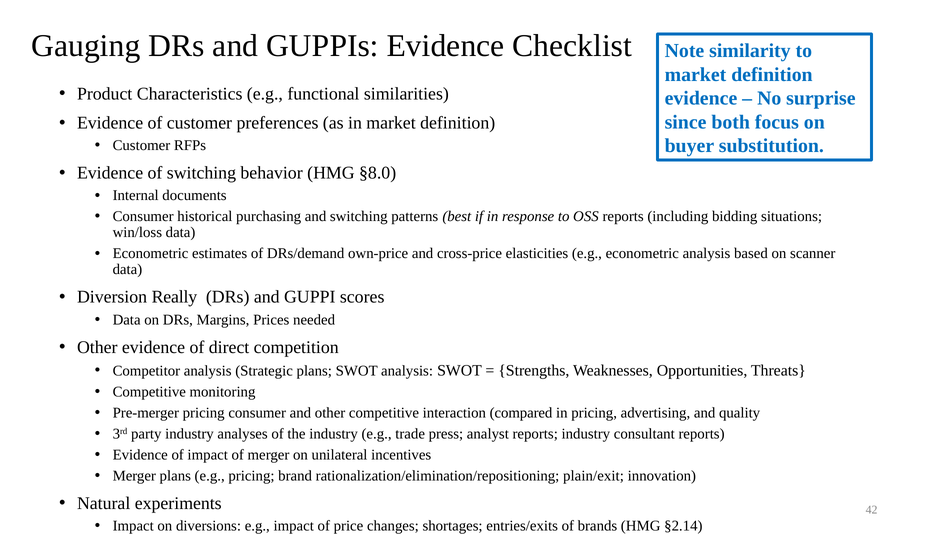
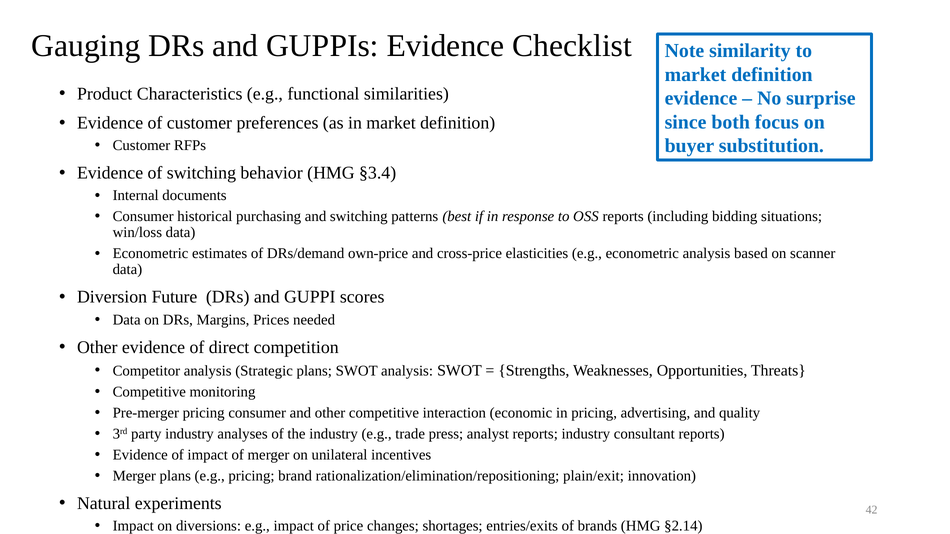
§8.0: §8.0 -> §3.4
Really: Really -> Future
compared: compared -> economic
